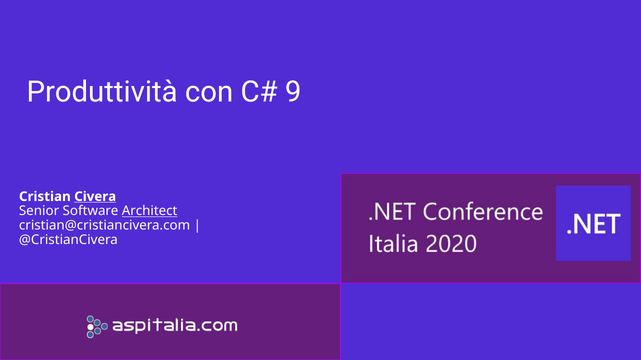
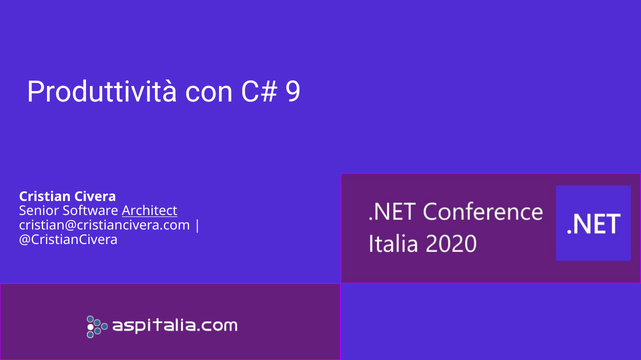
Civera underline: present -> none
